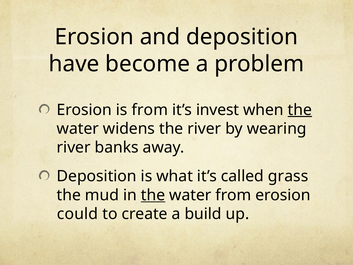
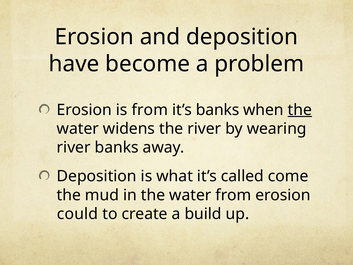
it’s invest: invest -> banks
grass: grass -> come
the at (153, 195) underline: present -> none
